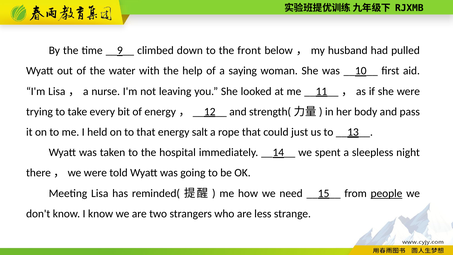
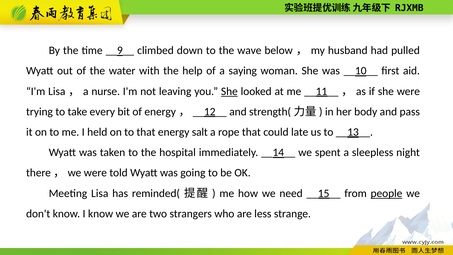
front: front -> wave
She at (229, 91) underline: none -> present
just: just -> late
